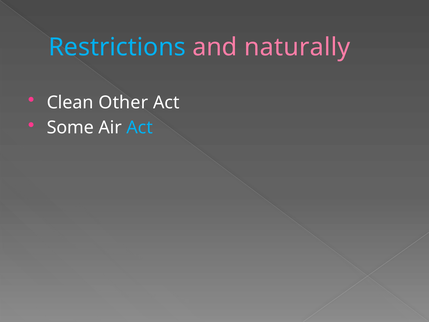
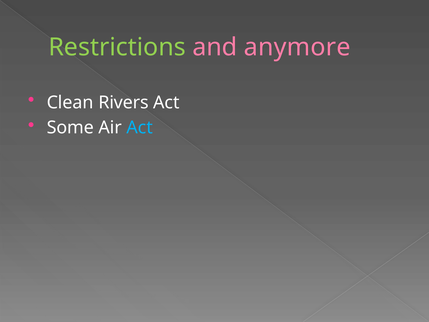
Restrictions colour: light blue -> light green
naturally: naturally -> anymore
Other: Other -> Rivers
